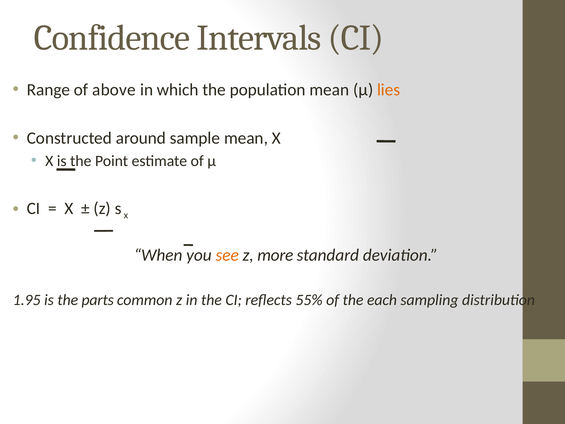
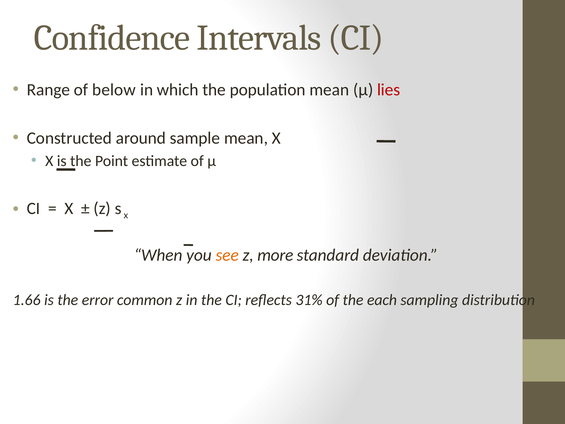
above: above -> below
lies colour: orange -> red
1.95: 1.95 -> 1.66
parts: parts -> error
55%: 55% -> 31%
